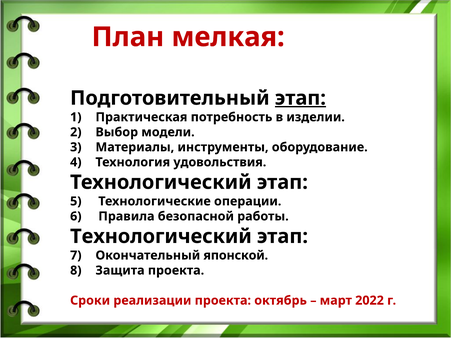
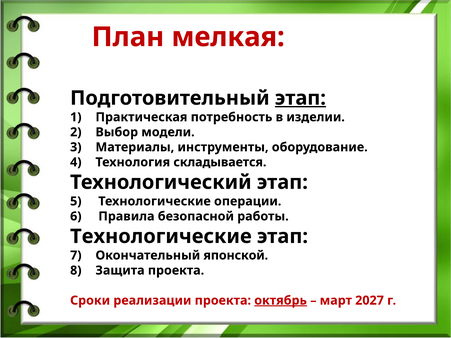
удовольствия: удовольствия -> складывается
Технологический at (161, 237): Технологический -> Технологические
октябрь underline: none -> present
2022: 2022 -> 2027
